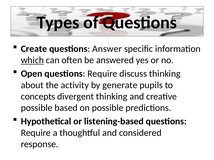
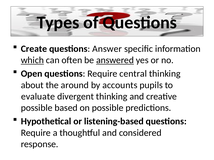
answered underline: none -> present
discuss: discuss -> central
activity: activity -> around
generate: generate -> accounts
concepts: concepts -> evaluate
